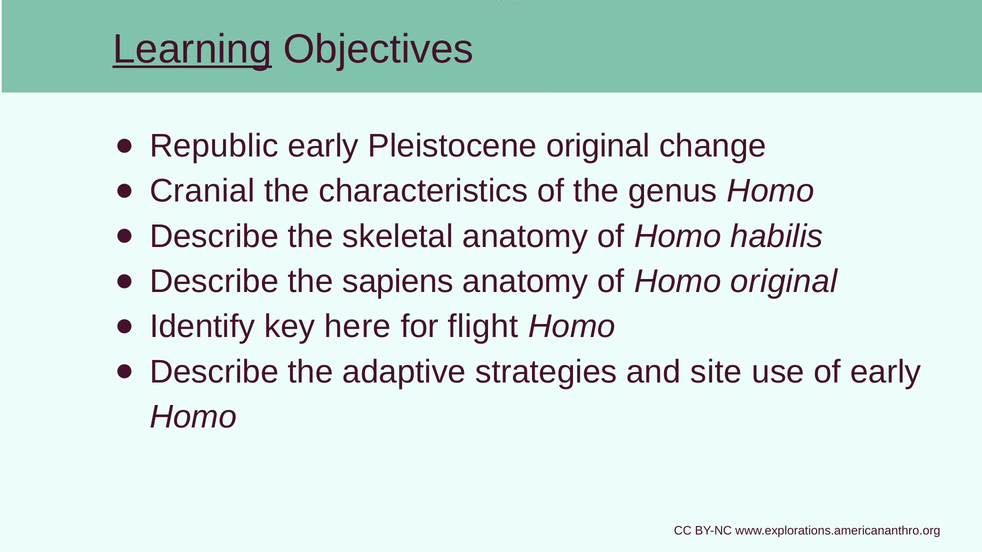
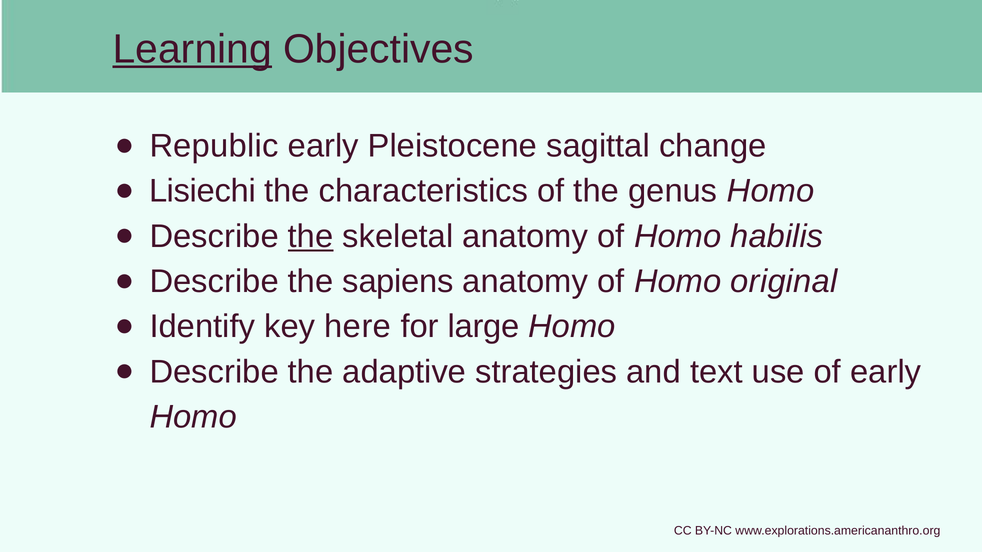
Pleistocene original: original -> sagittal
Cranial: Cranial -> Lisiechi
the at (311, 236) underline: none -> present
flight: flight -> large
site: site -> text
